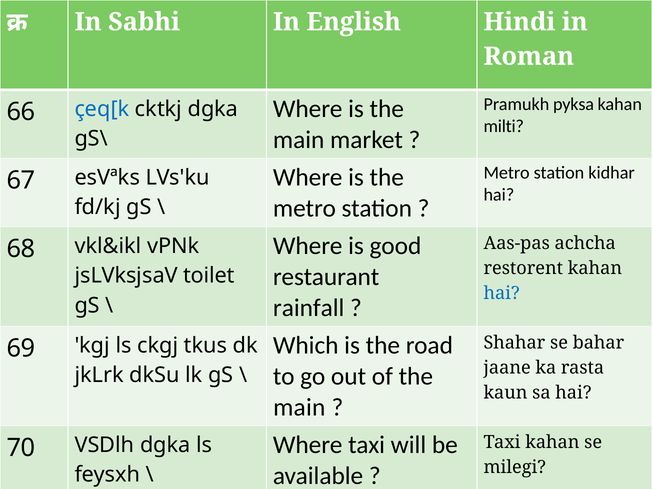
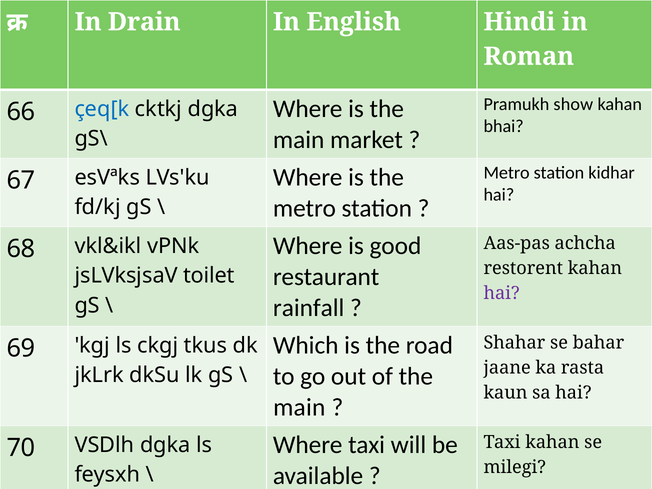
Sabhi: Sabhi -> Drain
pyksa: pyksa -> show
milti: milti -> bhai
hai at (502, 293) colour: blue -> purple
